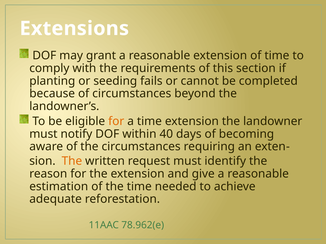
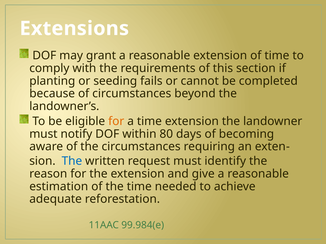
40: 40 -> 80
The at (72, 161) colour: orange -> blue
78.962(e: 78.962(e -> 99.984(e
